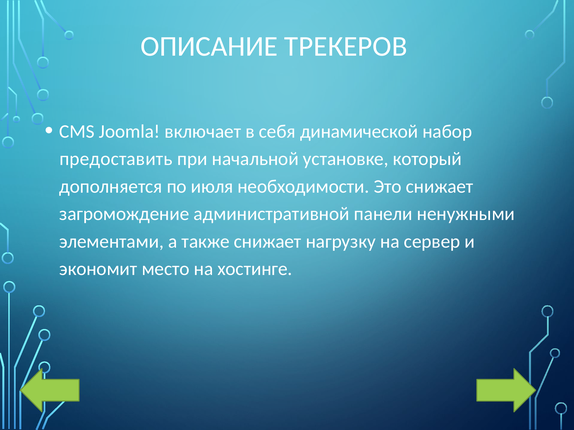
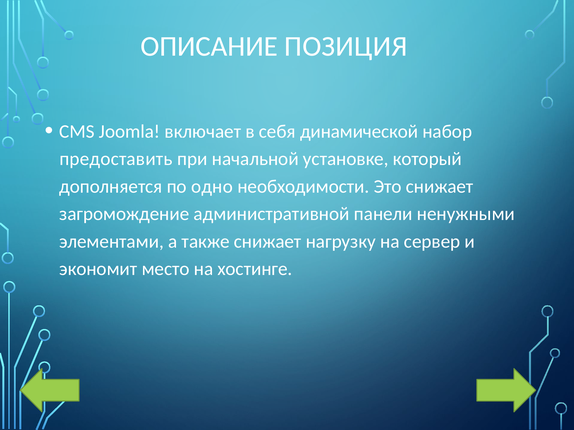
ТРЕКЕРОВ: ТРЕКЕРОВ -> ПОЗИЦИЯ
июля: июля -> одно
